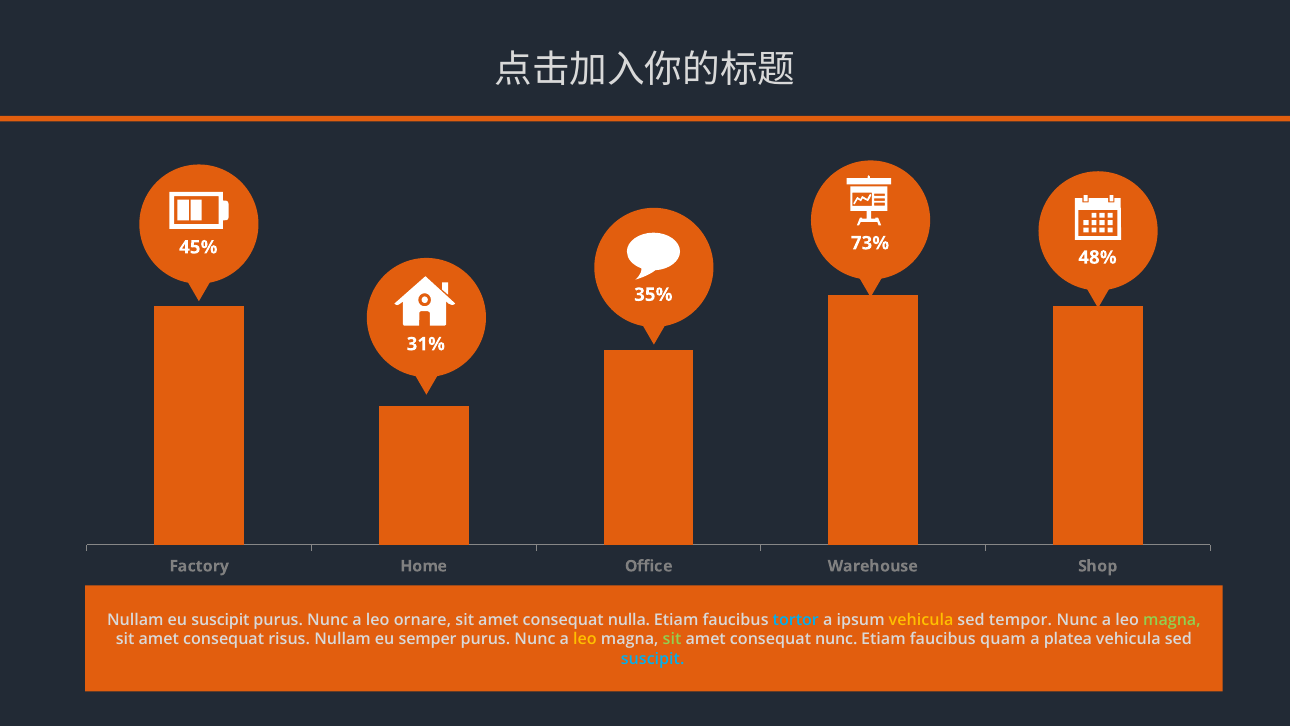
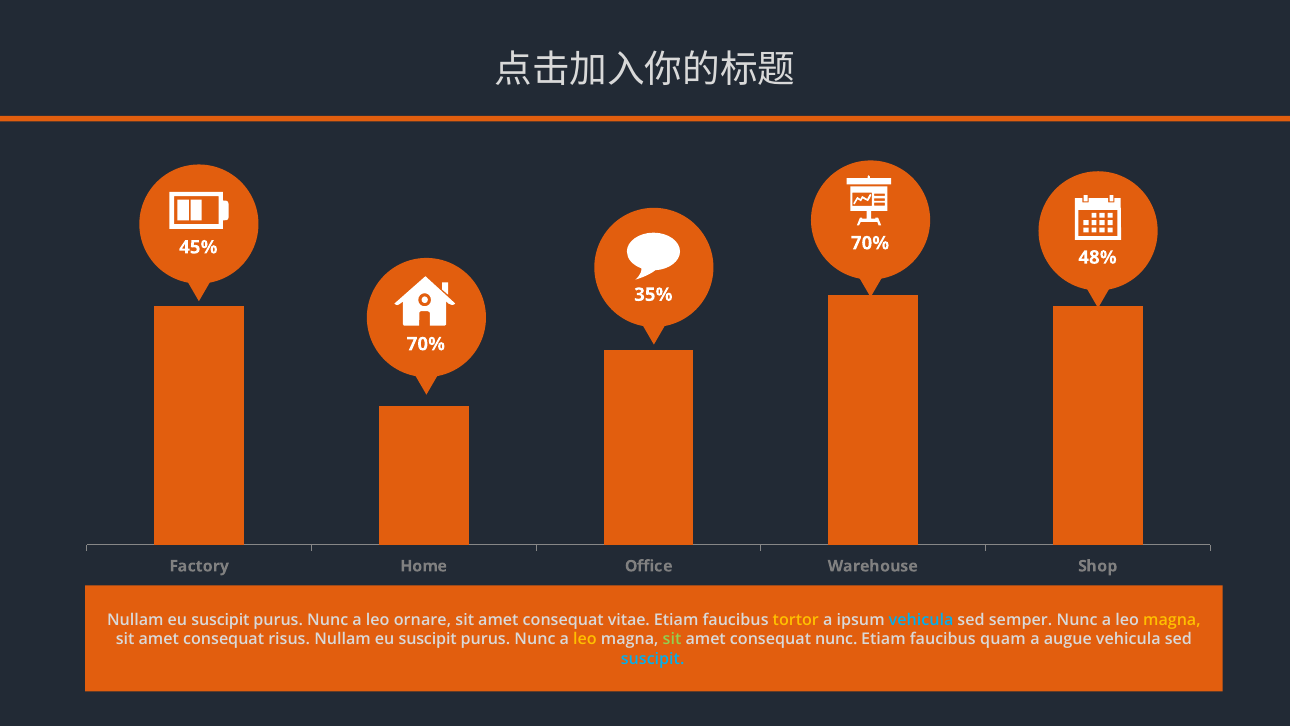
73% at (870, 243): 73% -> 70%
31% at (426, 344): 31% -> 70%
nulla: nulla -> vitae
tortor colour: light blue -> yellow
vehicula at (921, 620) colour: yellow -> light blue
tempor: tempor -> semper
magna at (1172, 620) colour: light green -> yellow
risus Nullam eu semper: semper -> suscipit
platea: platea -> augue
